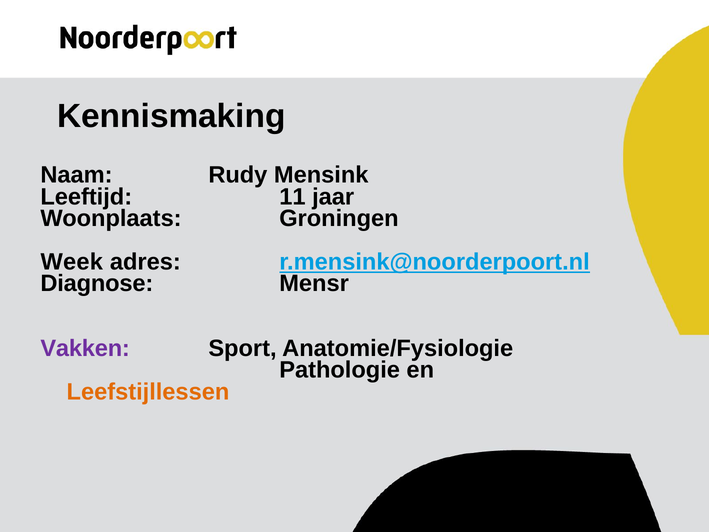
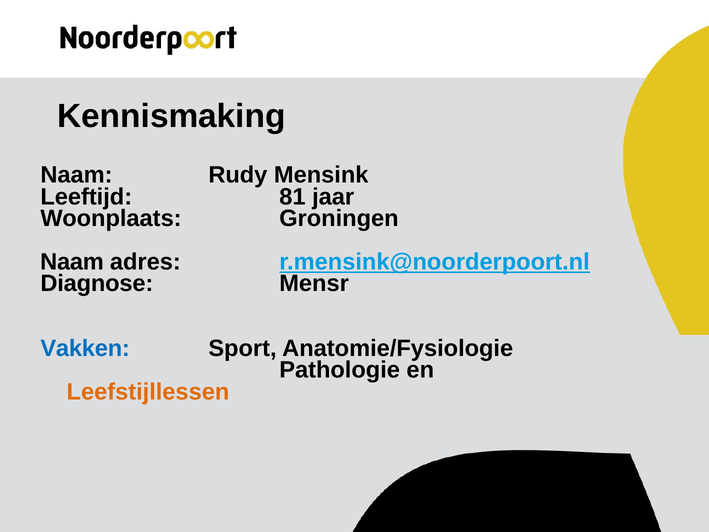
11: 11 -> 81
Week at (72, 262): Week -> Naam
Vakken colour: purple -> blue
